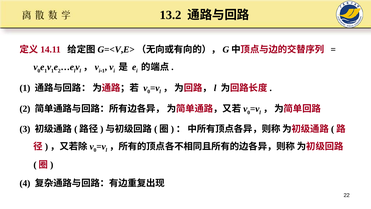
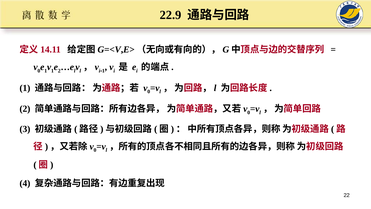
13.2: 13.2 -> 22.9
